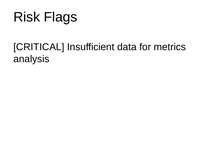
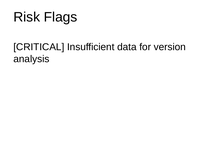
metrics: metrics -> version
